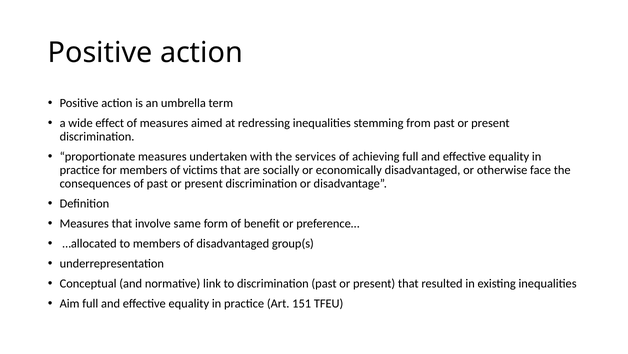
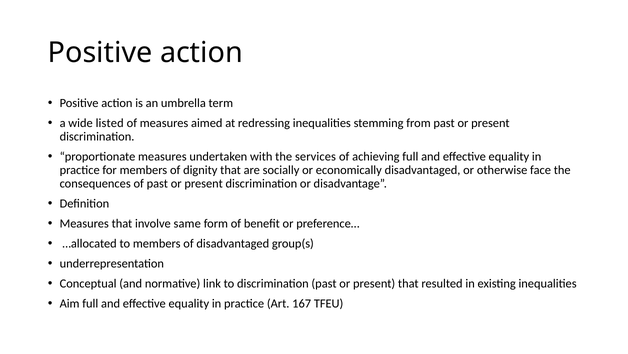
effect: effect -> listed
victims: victims -> dignity
151: 151 -> 167
